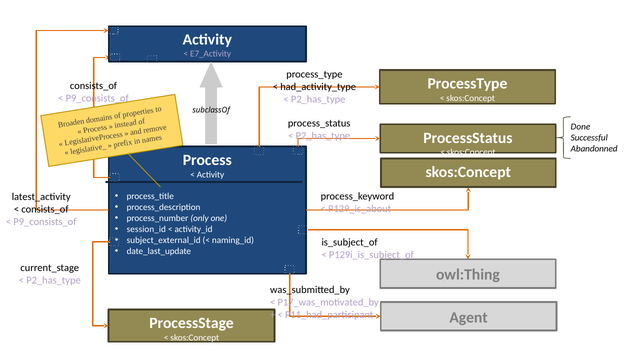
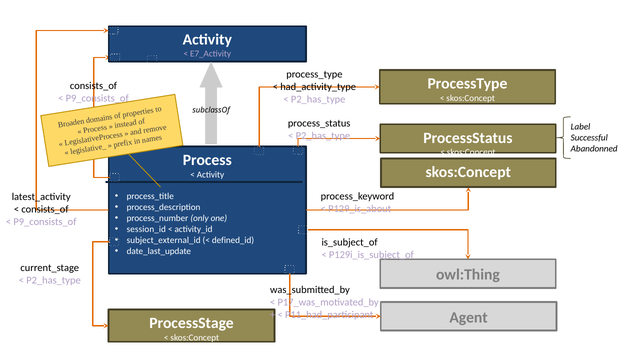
Done: Done -> Label
naming_id: naming_id -> defined_id
